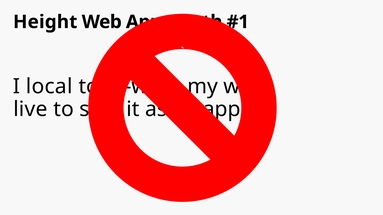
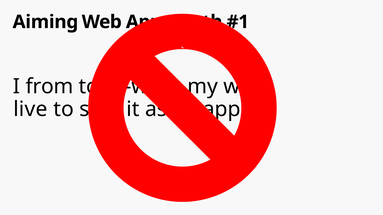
Height: Height -> Aiming
local: local -> from
